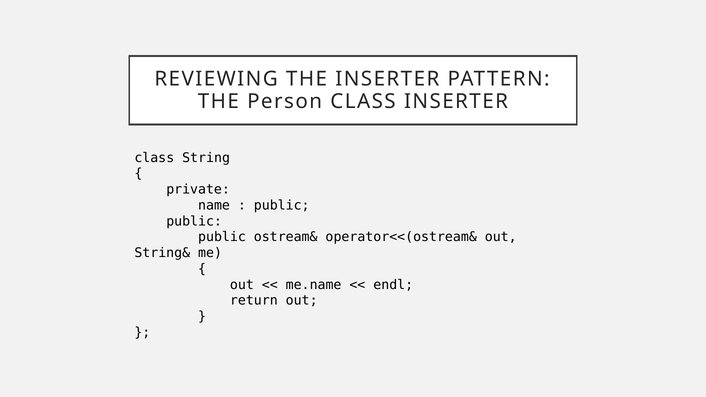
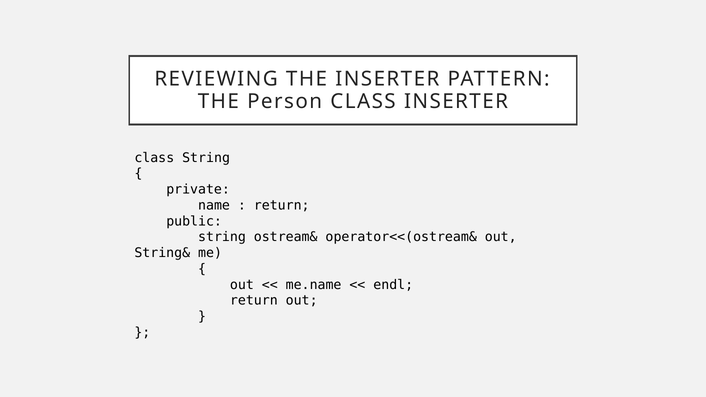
public at (282, 205): public -> return
public at (222, 237): public -> string
